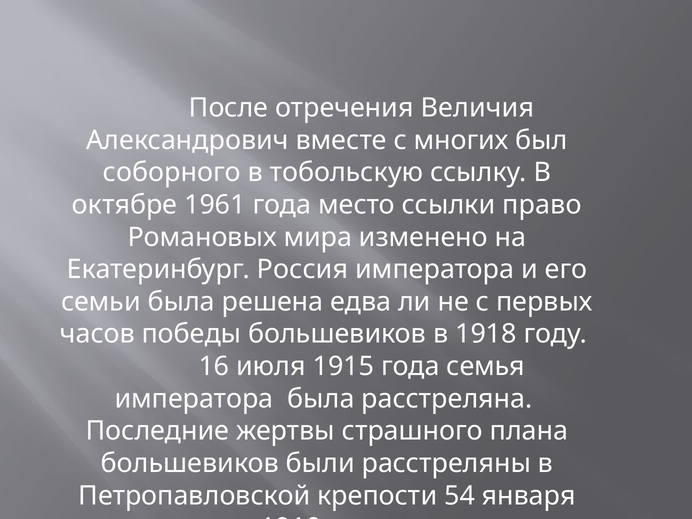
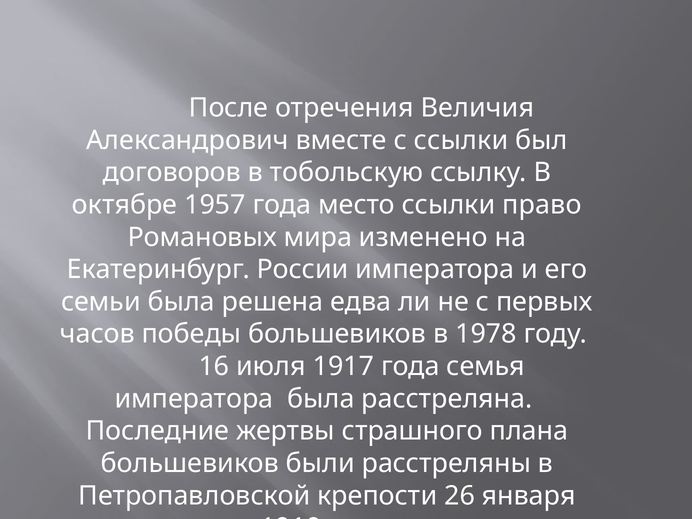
с многих: многих -> ссылки
соборного: соборного -> договоров
1961: 1961 -> 1957
Екатеринбург Россия: Россия -> России
1918: 1918 -> 1978
1915: 1915 -> 1917
54: 54 -> 26
